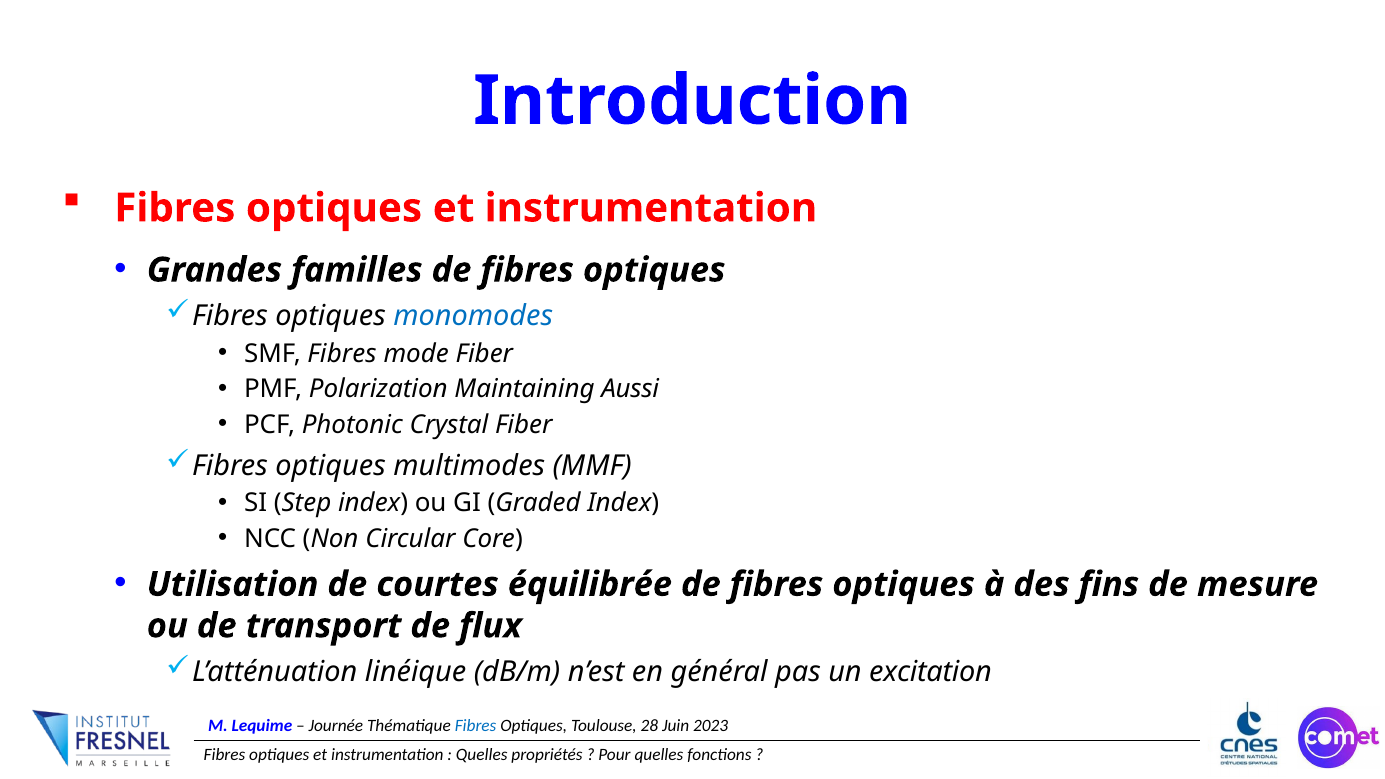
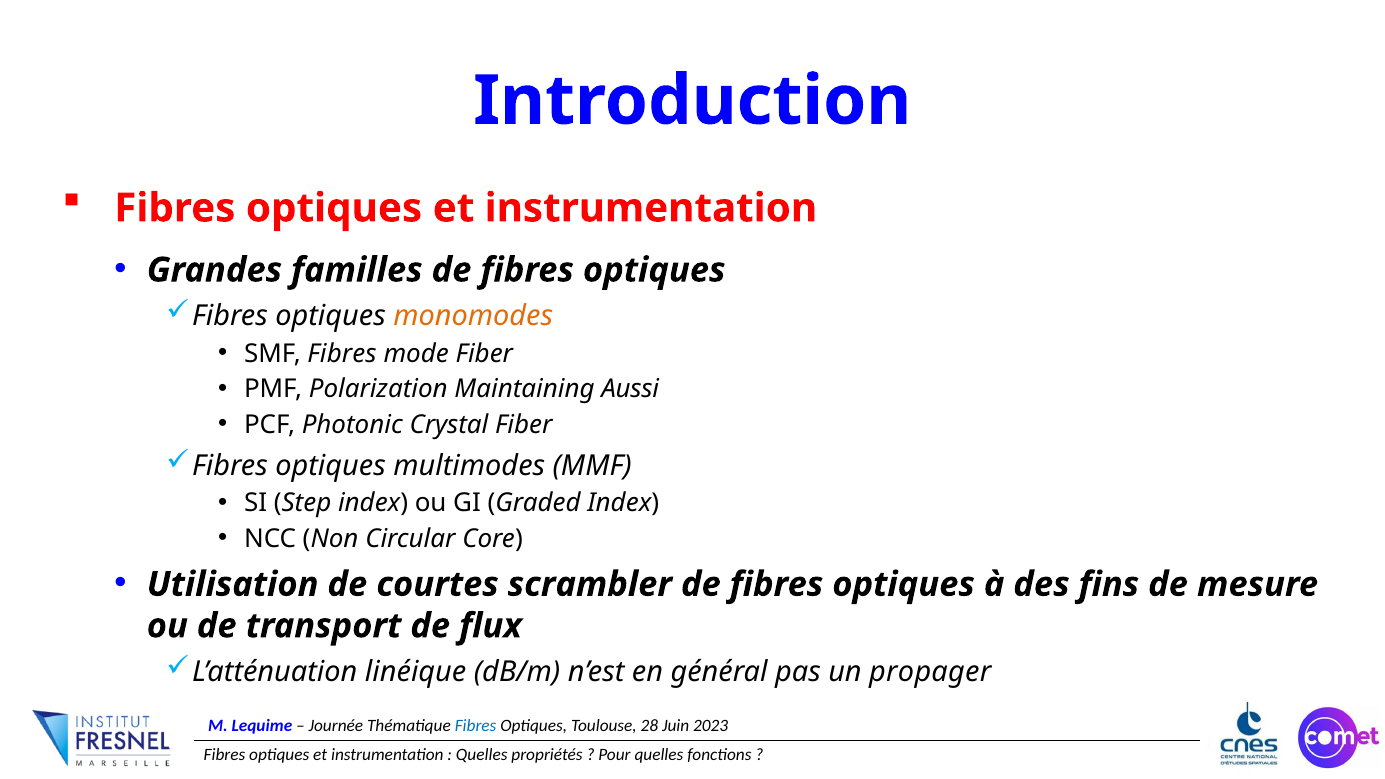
monomodes colour: blue -> orange
équilibrée: équilibrée -> scrambler
excitation: excitation -> propager
